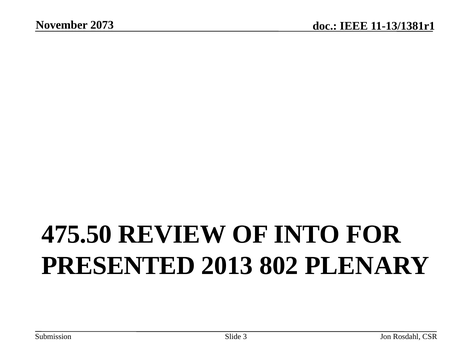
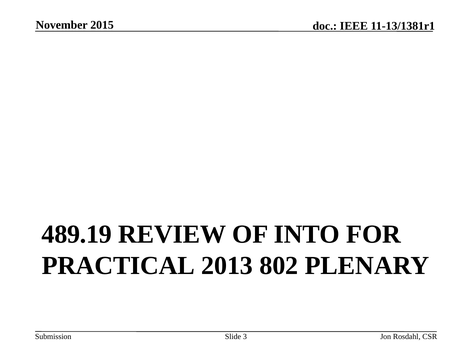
2073: 2073 -> 2015
475.50: 475.50 -> 489.19
PRESENTED: PRESENTED -> PRACTICAL
